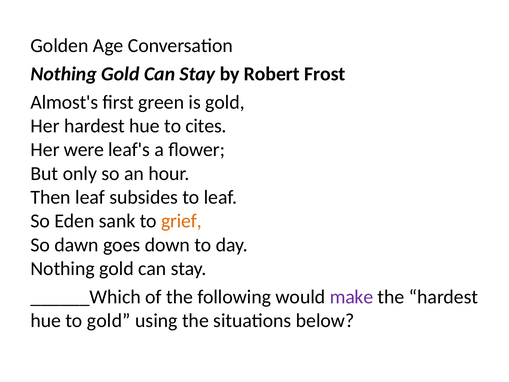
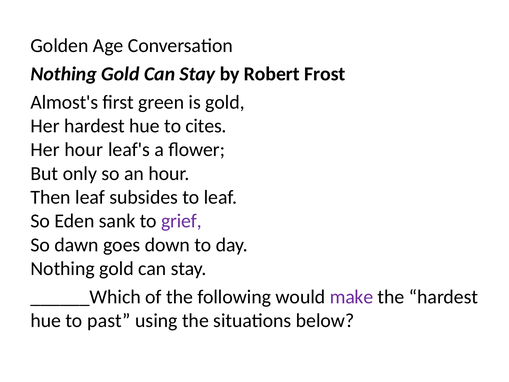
Her were: were -> hour
grief colour: orange -> purple
to gold: gold -> past
